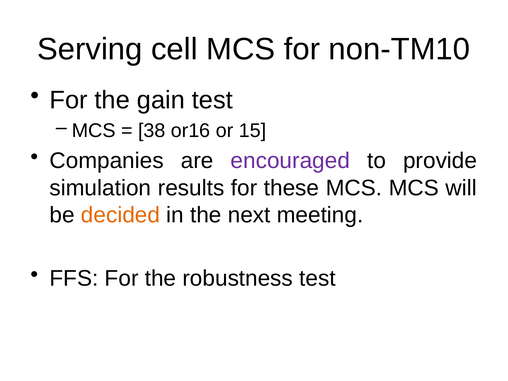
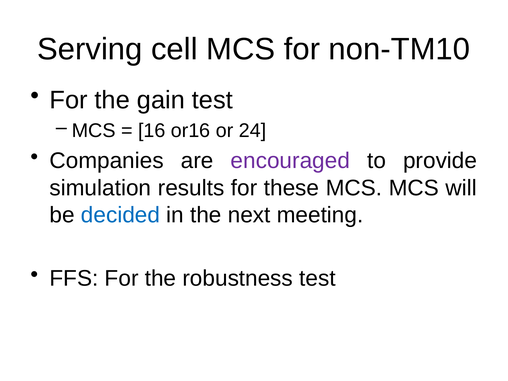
38: 38 -> 16
15: 15 -> 24
decided colour: orange -> blue
